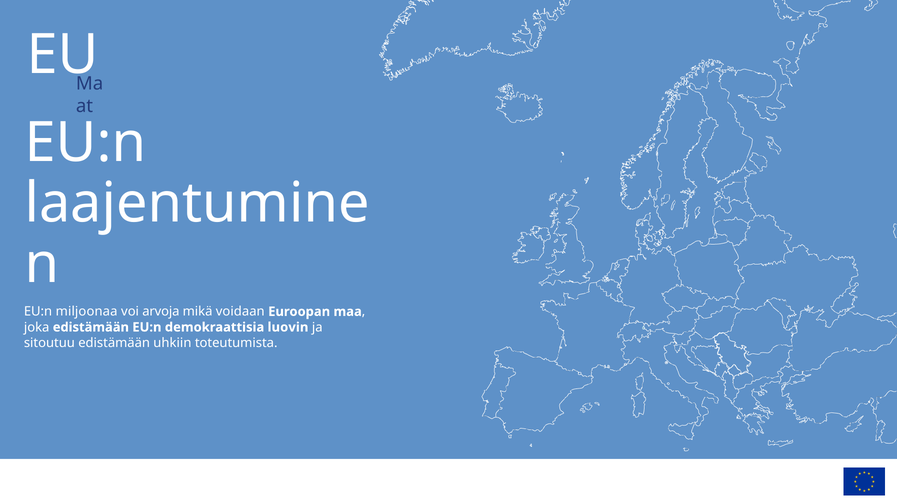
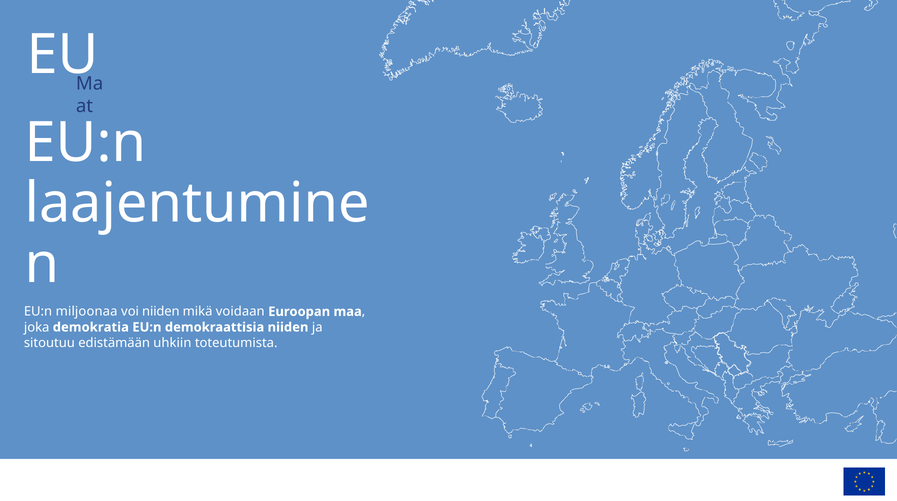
voi arvoja: arvoja -> niiden
joka edistämään: edistämään -> demokratia
demokraattisia luovin: luovin -> niiden
